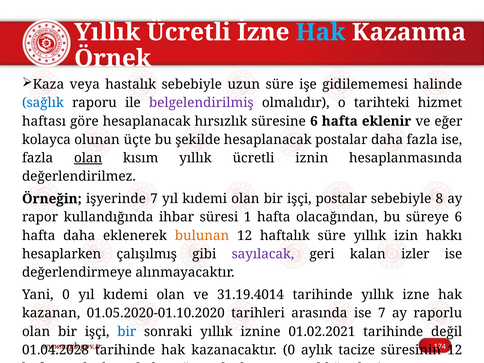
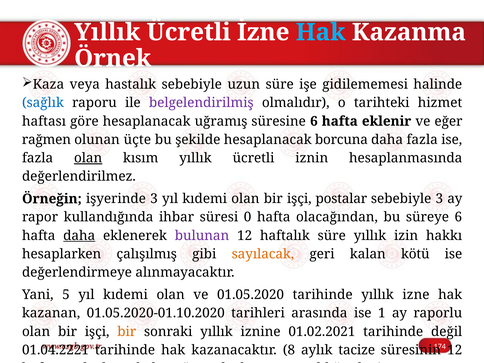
hırsızlık: hırsızlık -> uğramış
kolayca: kolayca -> rağmen
hesaplanacak postalar: postalar -> borcuna
işyerinde 7: 7 -> 3
sebebiyle 8: 8 -> 3
1: 1 -> 0
daha at (79, 236) underline: none -> present
bulunan colour: orange -> purple
sayılacak colour: purple -> orange
izler: izler -> kötü
Yani 0: 0 -> 5
31.19.4014: 31.19.4014 -> 01.05.2020
ise 7: 7 -> 1
bir at (127, 332) colour: blue -> orange
01.04.2028: 01.04.2028 -> 01.04.2221
kazanacaktır 0: 0 -> 8
